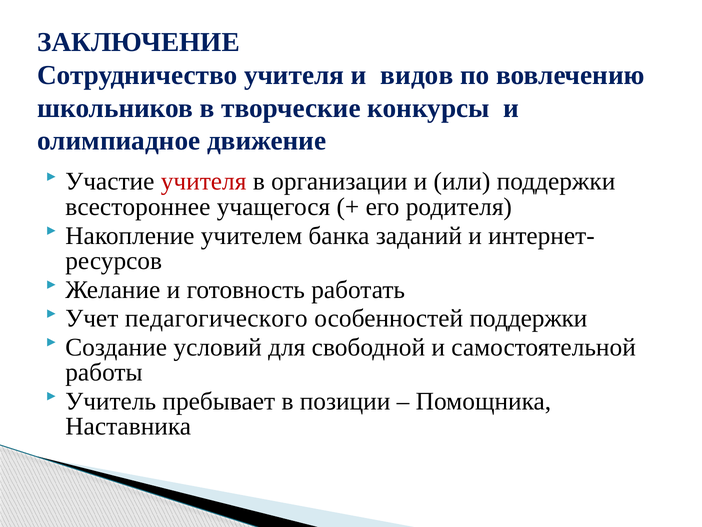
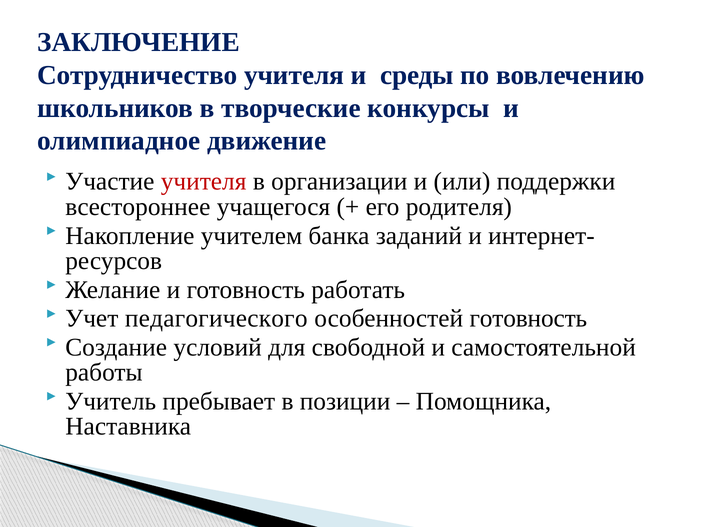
видов: видов -> среды
особенностей поддержки: поддержки -> готовность
